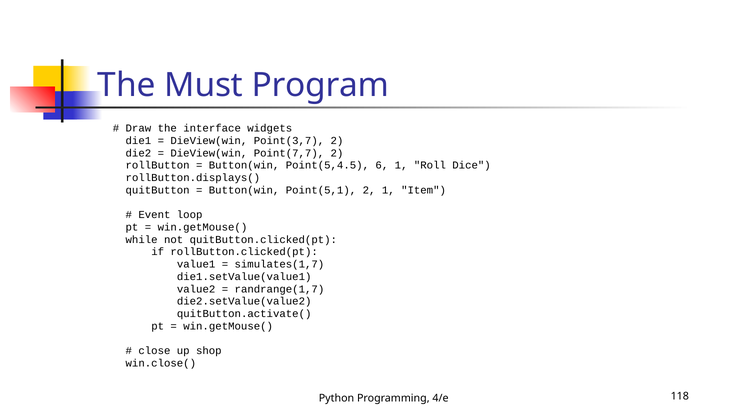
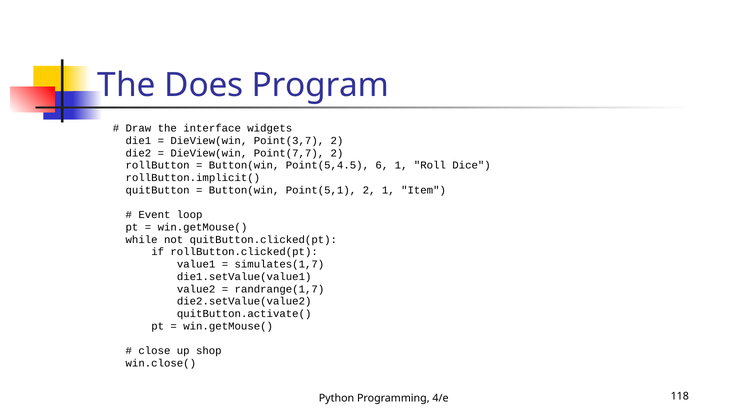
Must: Must -> Does
rollButton.displays(: rollButton.displays( -> rollButton.implicit(
